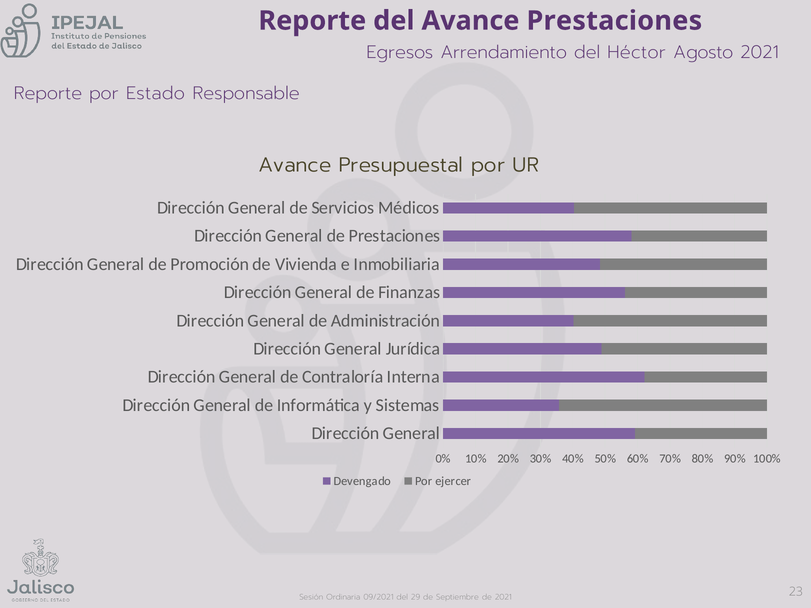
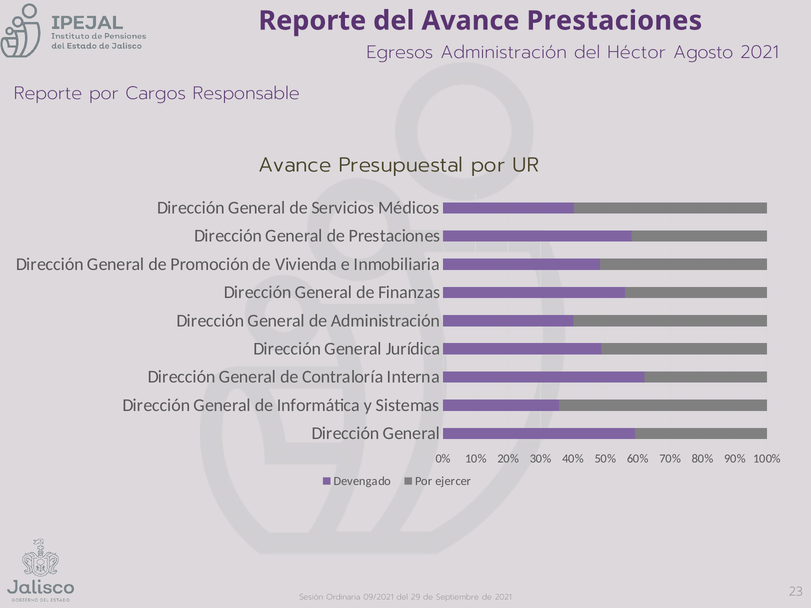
Egresos Arrendamiento: Arrendamiento -> Administración
Estado: Estado -> Cargos
